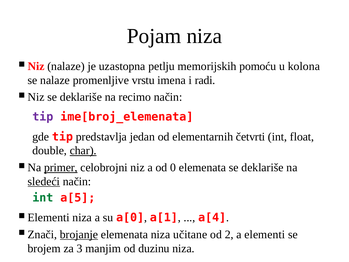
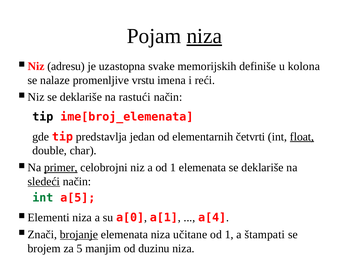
niza at (204, 36) underline: none -> present
Niz nalaze: nalaze -> adresu
petlju: petlju -> svake
pomoću: pomoću -> definiše
radi: radi -> reći
recimo: recimo -> rastući
tip at (43, 117) colour: purple -> black
float underline: none -> present
char underline: present -> none
a od 0: 0 -> 1
2 at (229, 234): 2 -> 1
a elementi: elementi -> štampati
3: 3 -> 5
